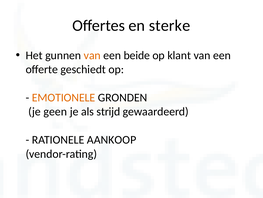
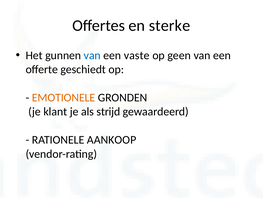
van at (92, 55) colour: orange -> blue
beide: beide -> vaste
klant: klant -> geen
geen: geen -> klant
